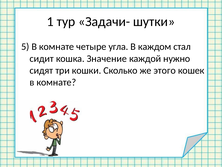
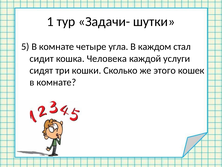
Значение: Значение -> Человека
нужно: нужно -> услуги
